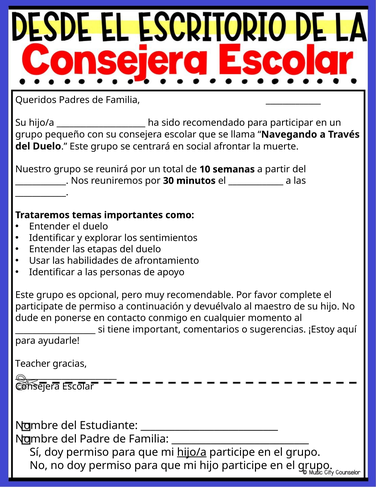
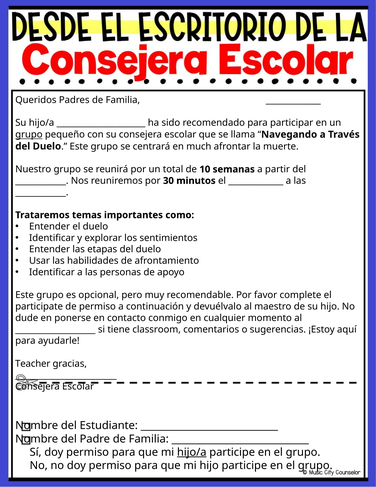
grupo at (29, 134) underline: none -> present
social: social -> much
important: important -> classroom
